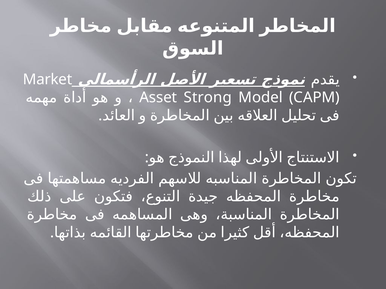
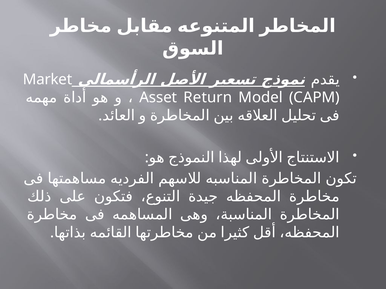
Strong: Strong -> Return
